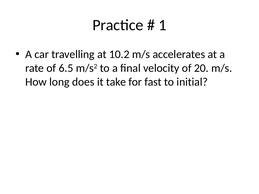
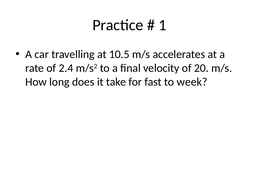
10.2: 10.2 -> 10.5
6.5: 6.5 -> 2.4
initial: initial -> week
